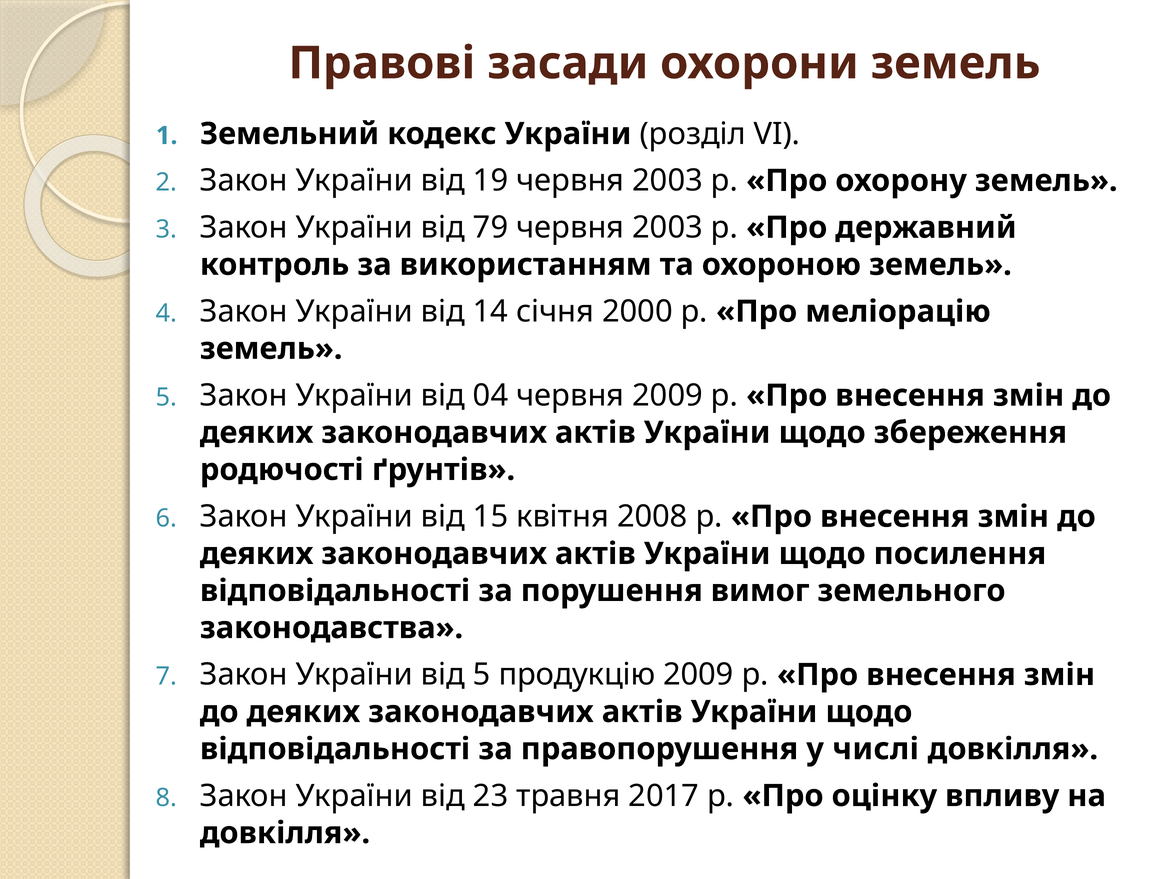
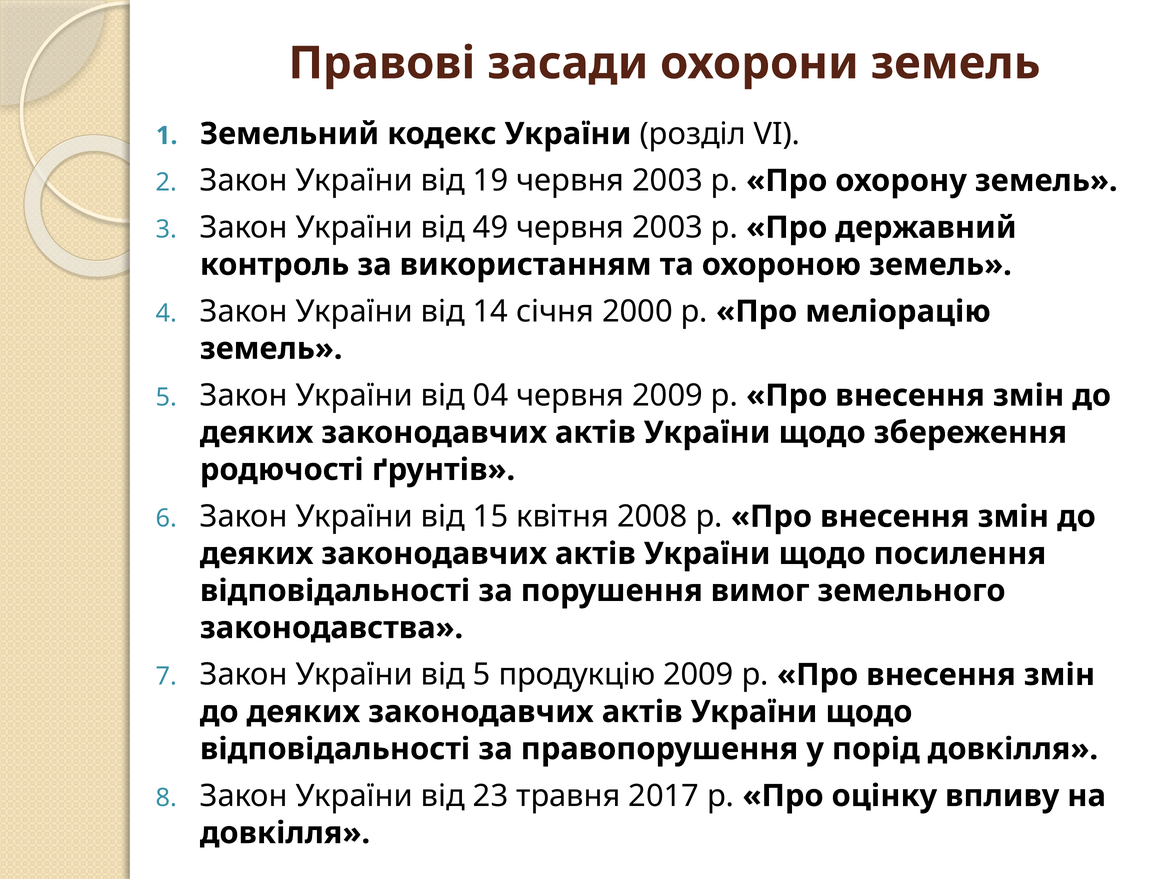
79: 79 -> 49
числі: числі -> порід
